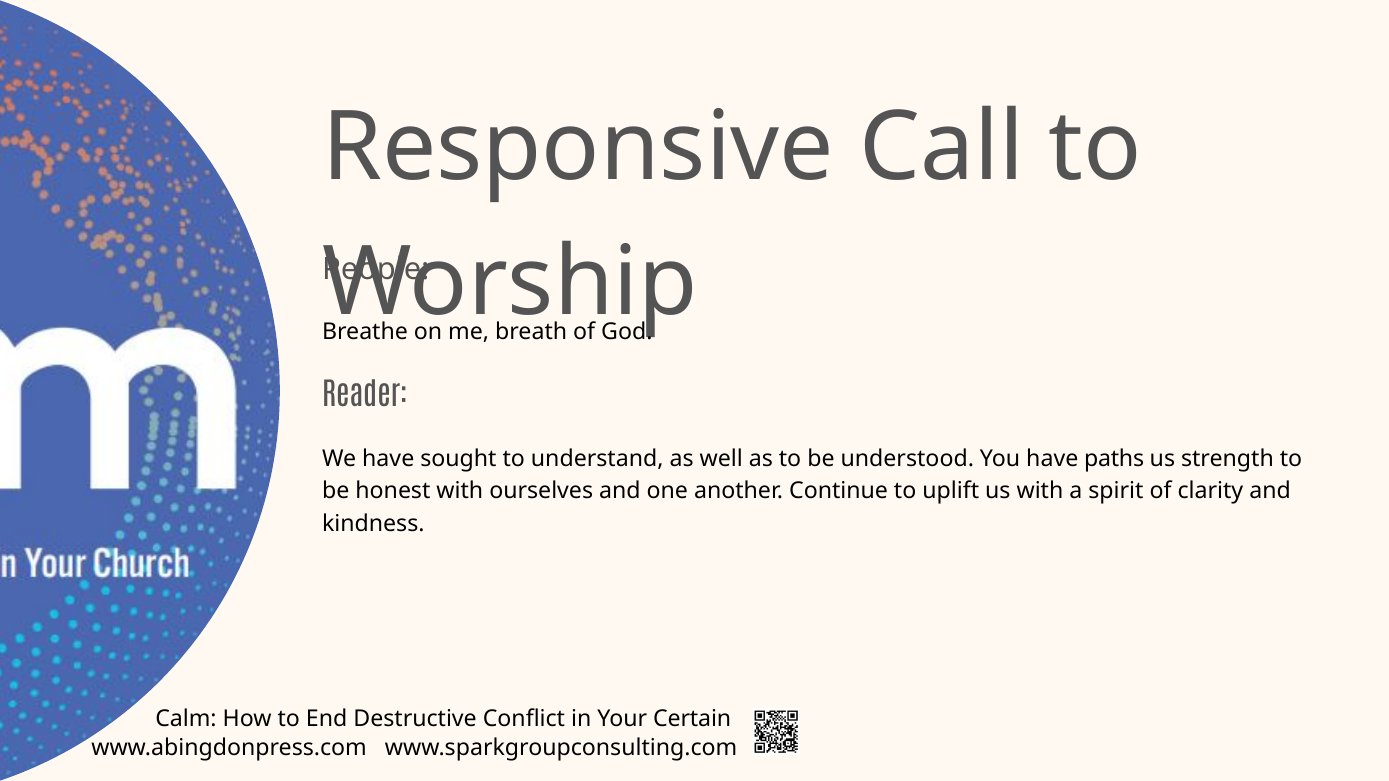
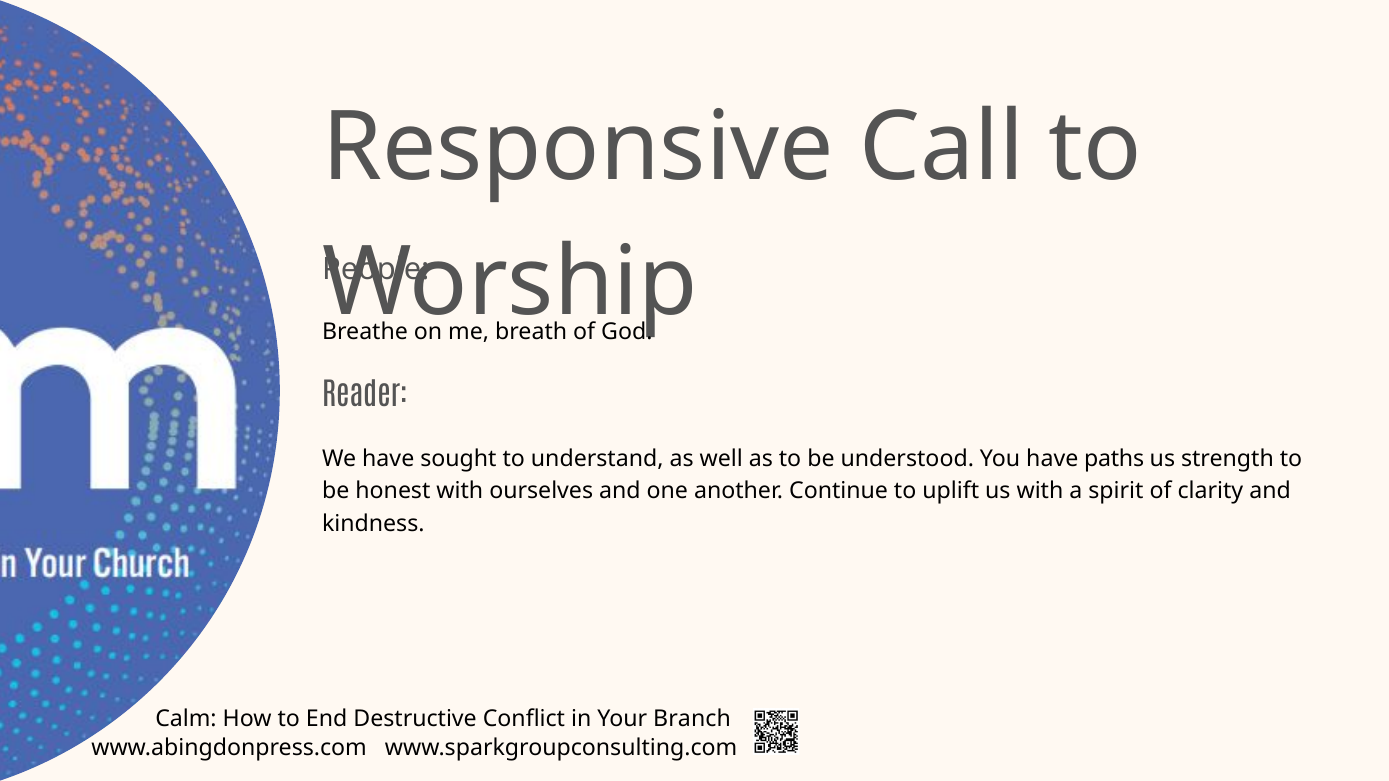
Certain: Certain -> Branch
